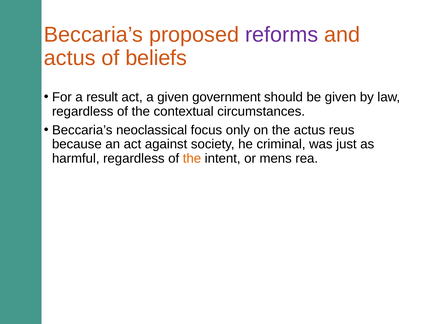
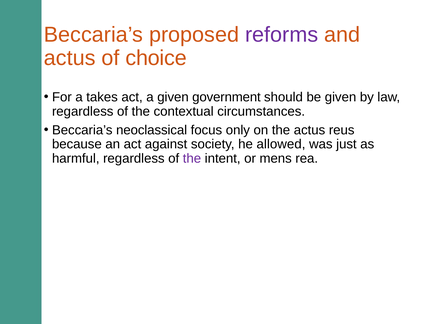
beliefs: beliefs -> choice
result: result -> takes
criminal: criminal -> allowed
the at (192, 159) colour: orange -> purple
